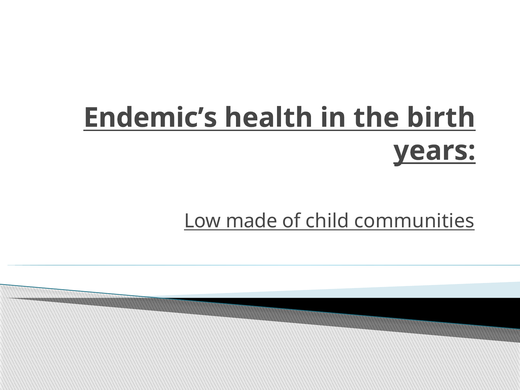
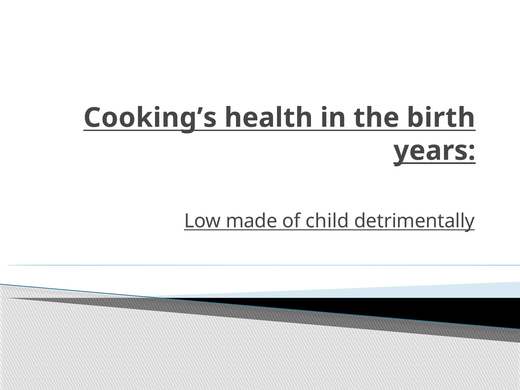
Endemic’s: Endemic’s -> Cooking’s
communities: communities -> detrimentally
